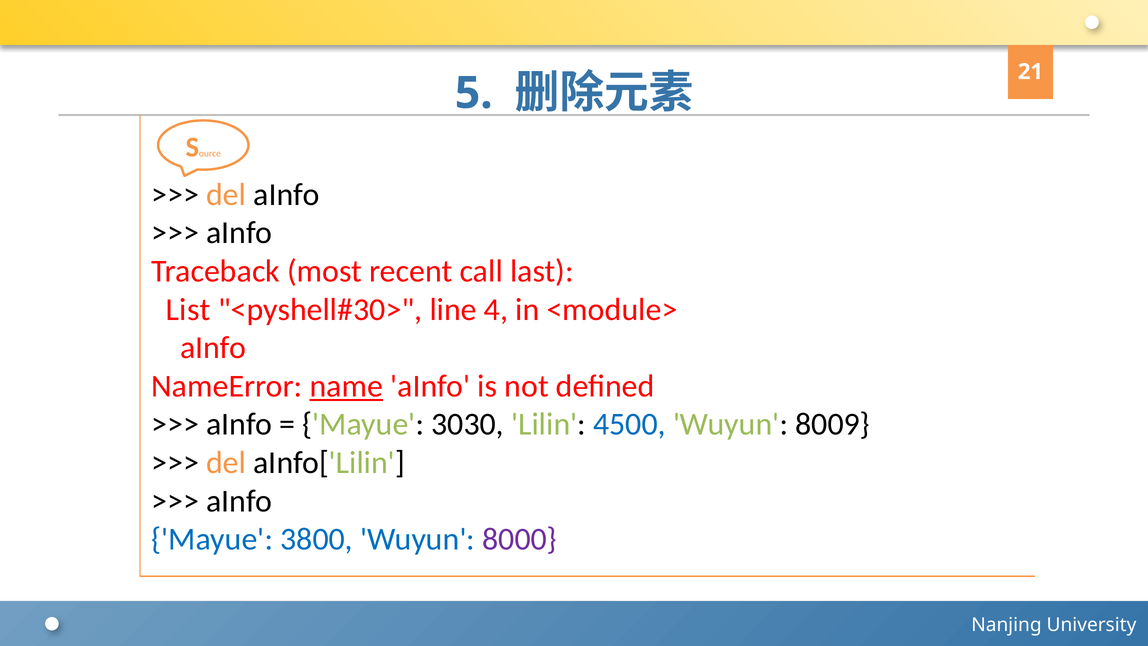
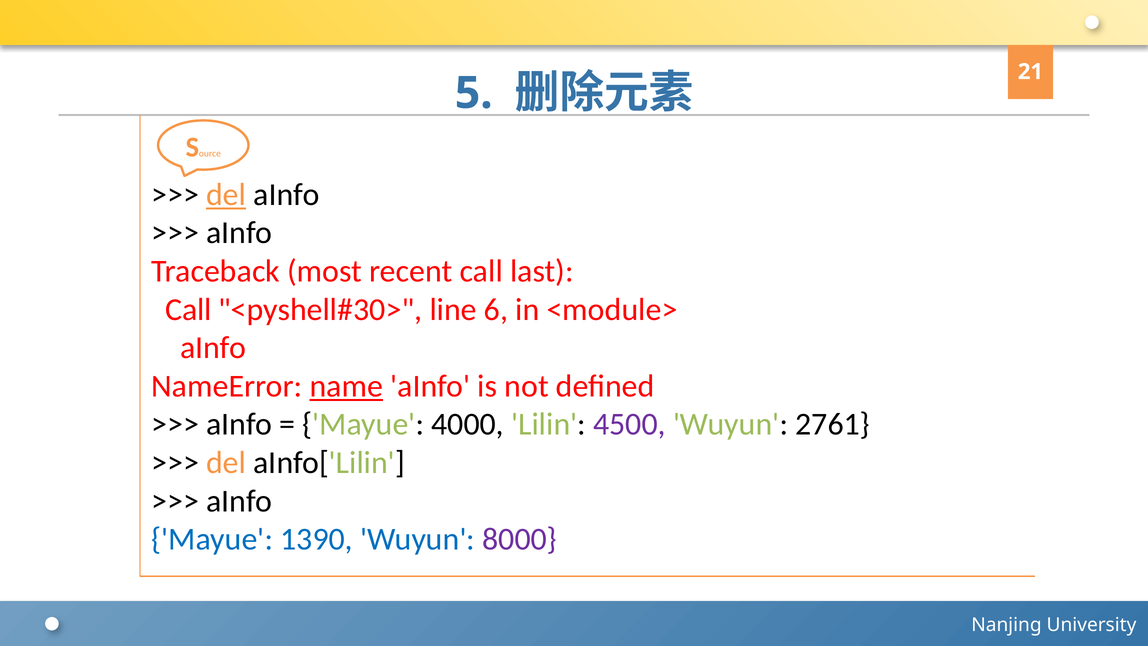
del at (226, 195) underline: none -> present
List at (188, 309): List -> Call
4: 4 -> 6
3030: 3030 -> 4000
4500 colour: blue -> purple
8009: 8009 -> 2761
3800: 3800 -> 1390
